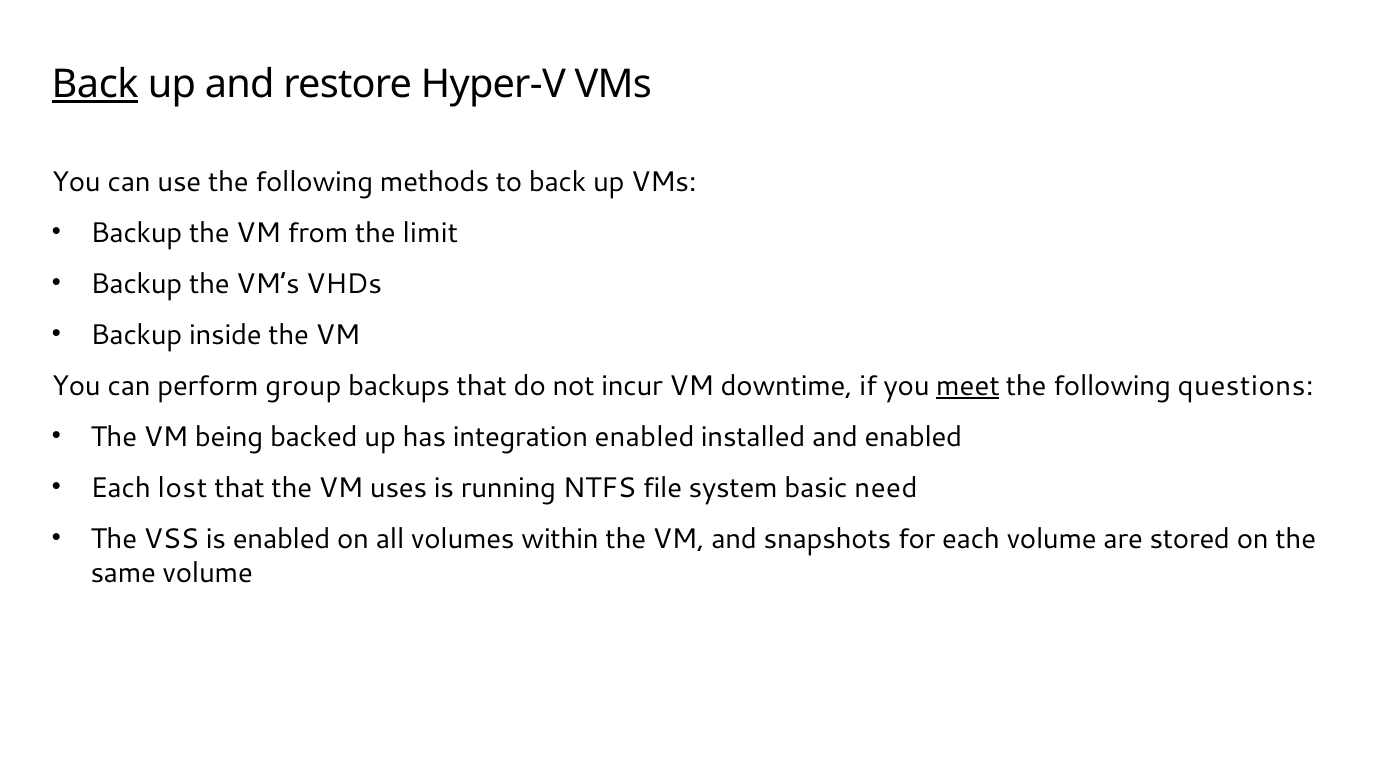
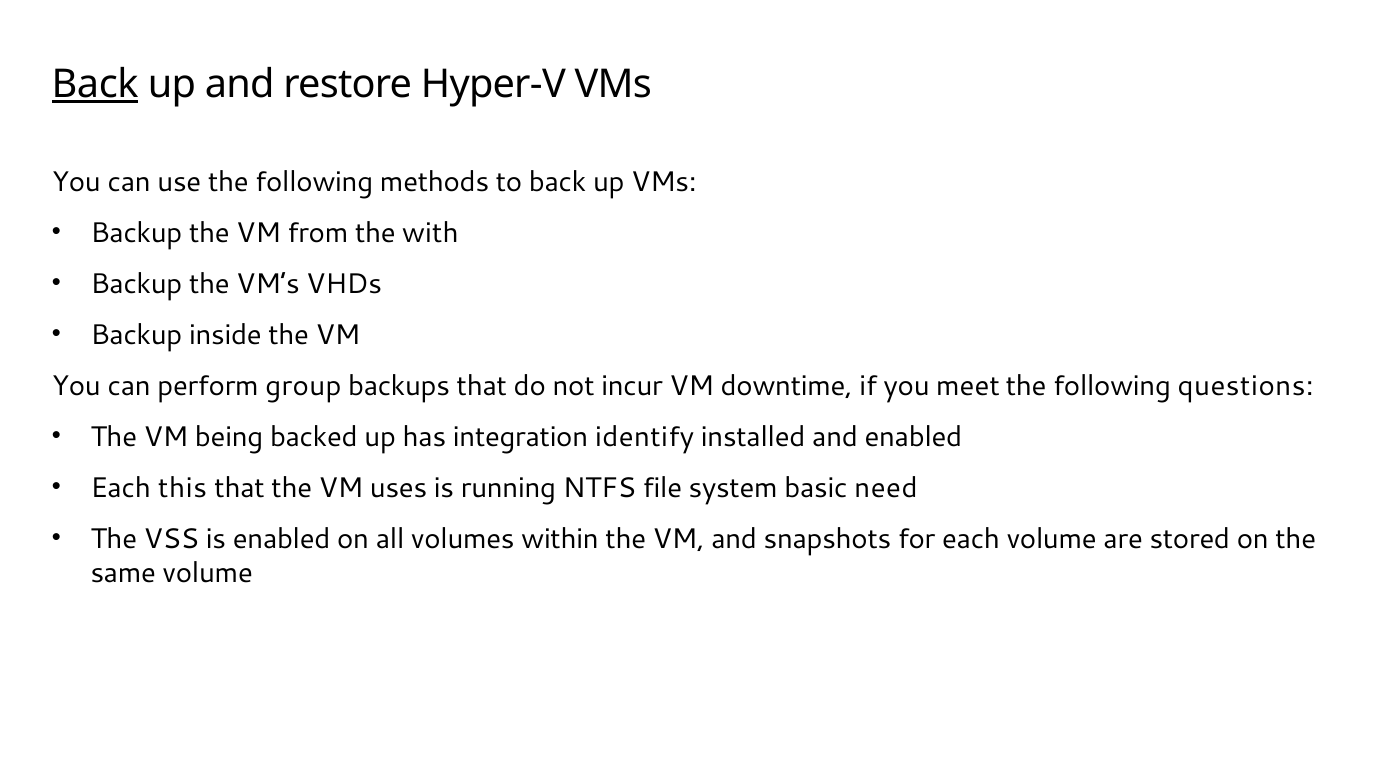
limit: limit -> with
meet underline: present -> none
integration enabled: enabled -> identify
lost: lost -> this
